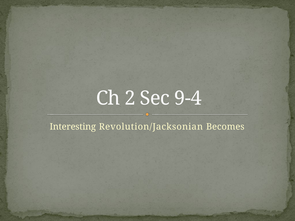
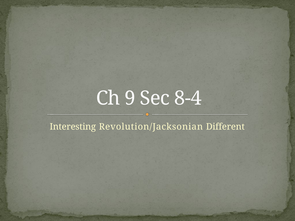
2: 2 -> 9
9-4: 9-4 -> 8-4
Becomes: Becomes -> Different
